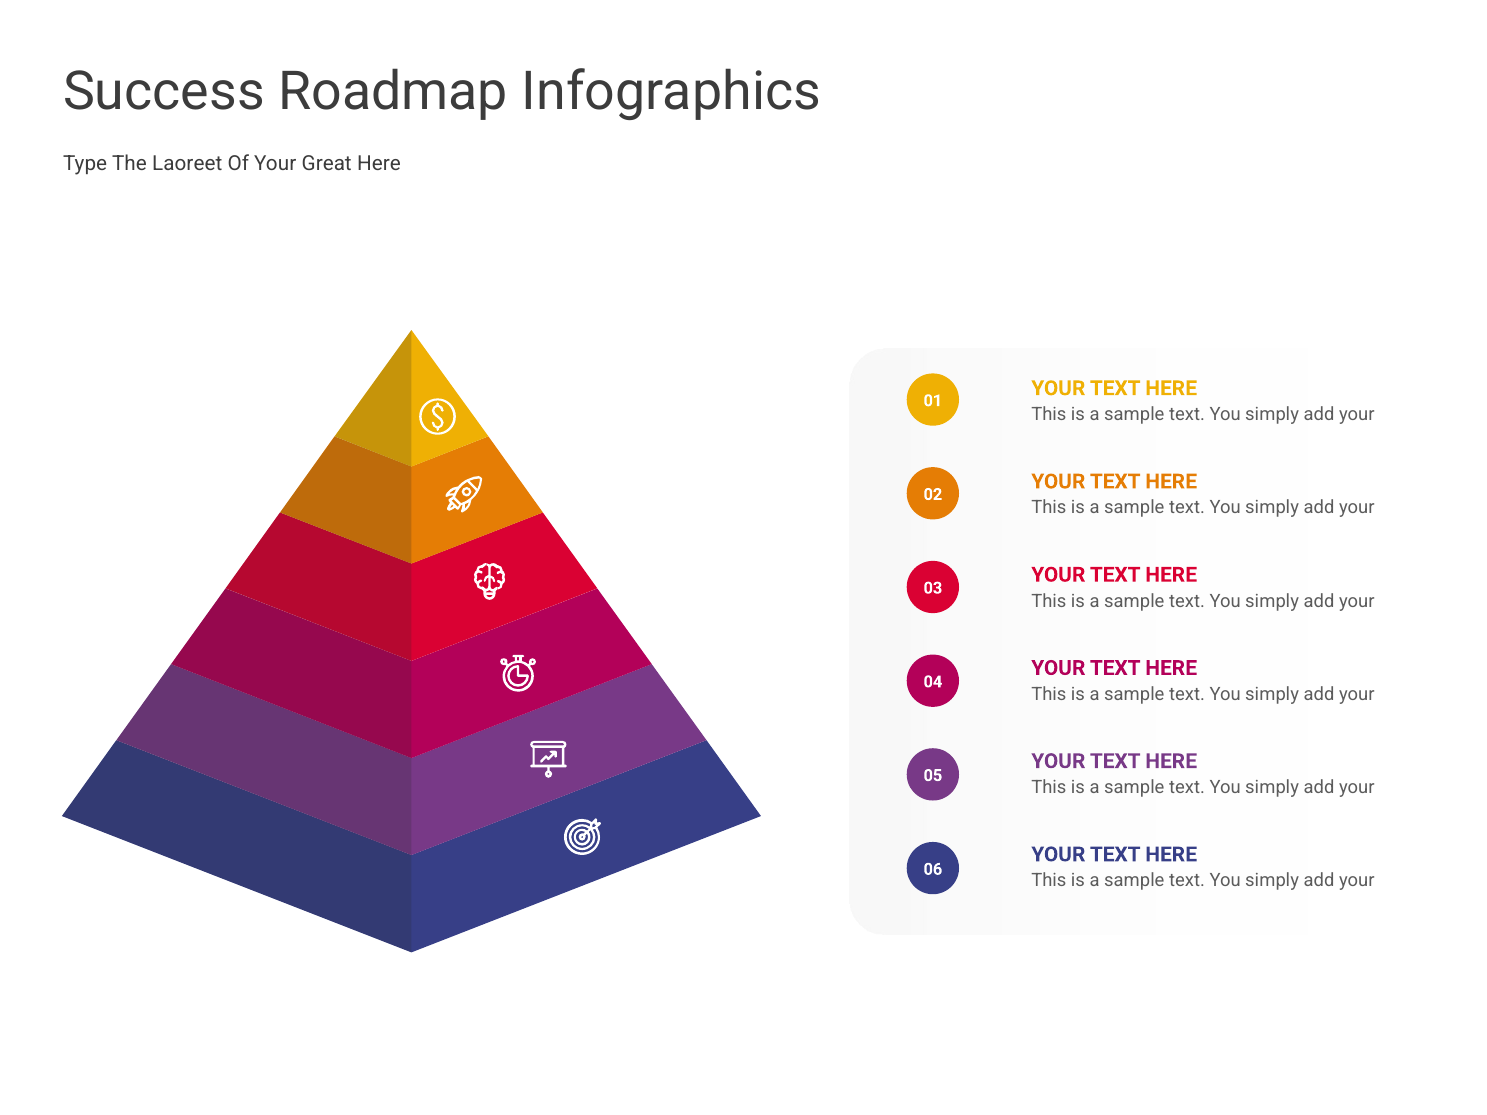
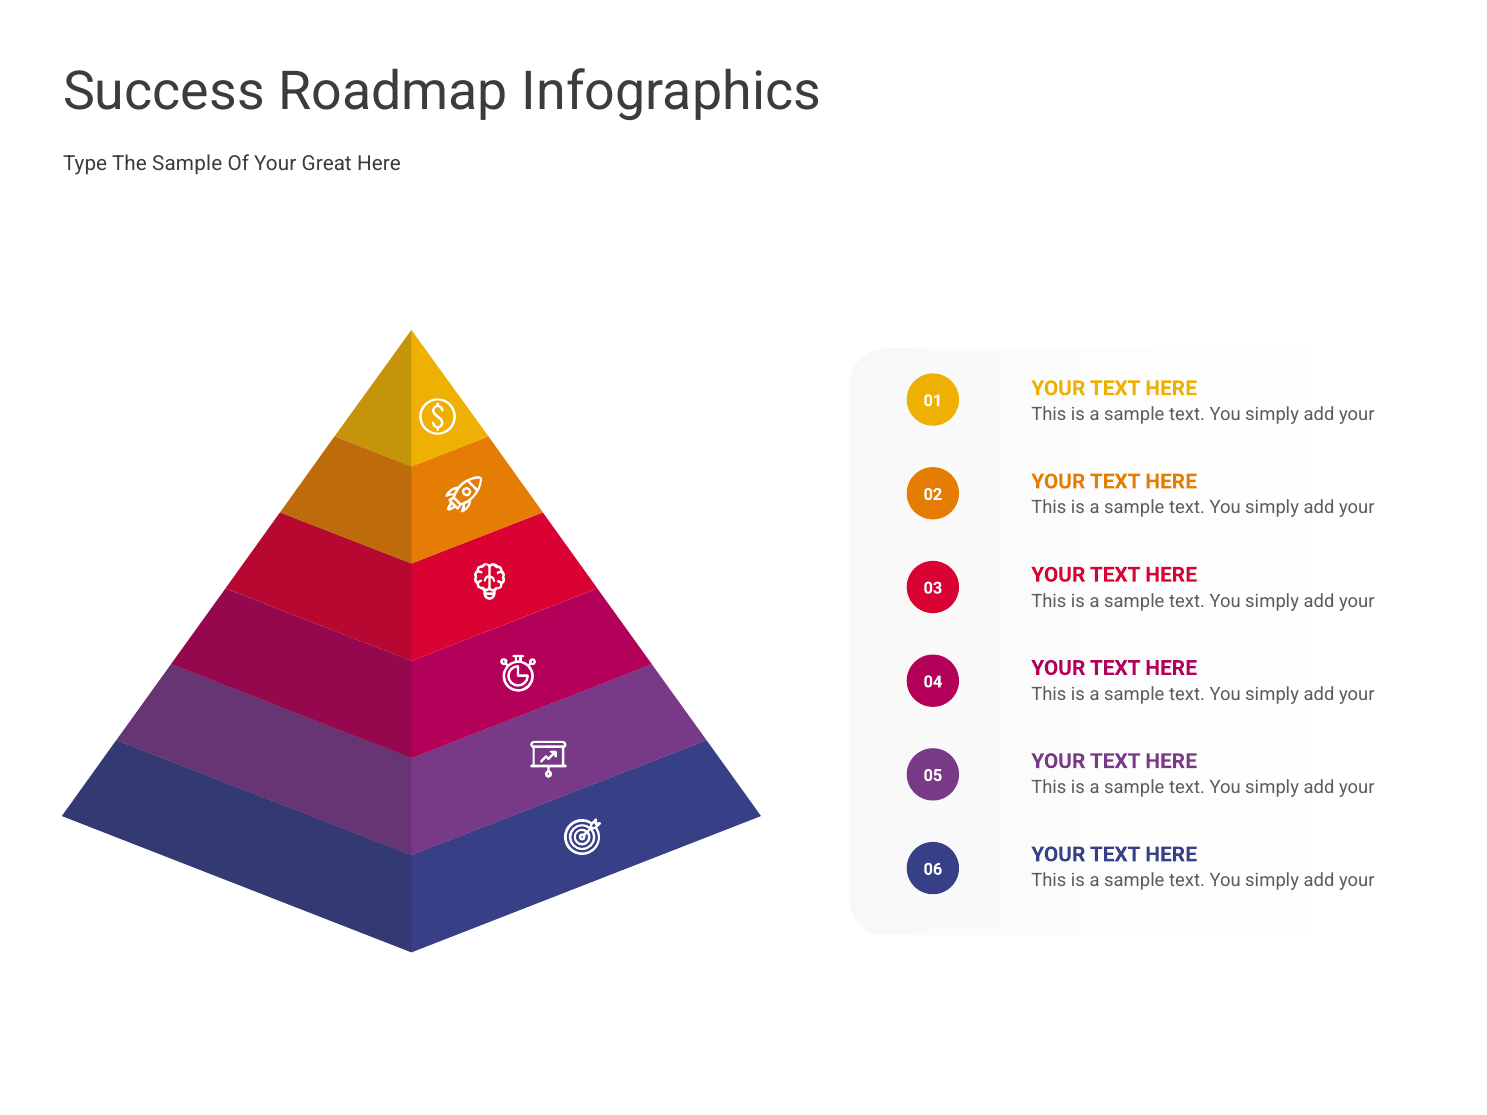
The Laoreet: Laoreet -> Sample
